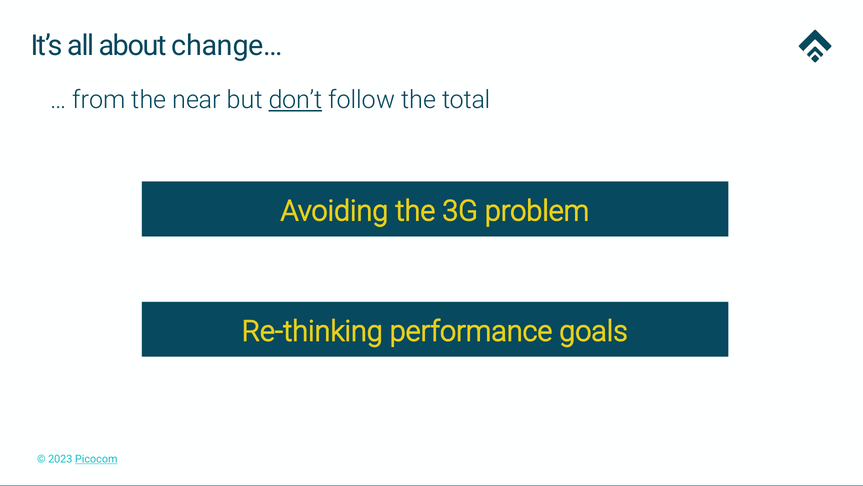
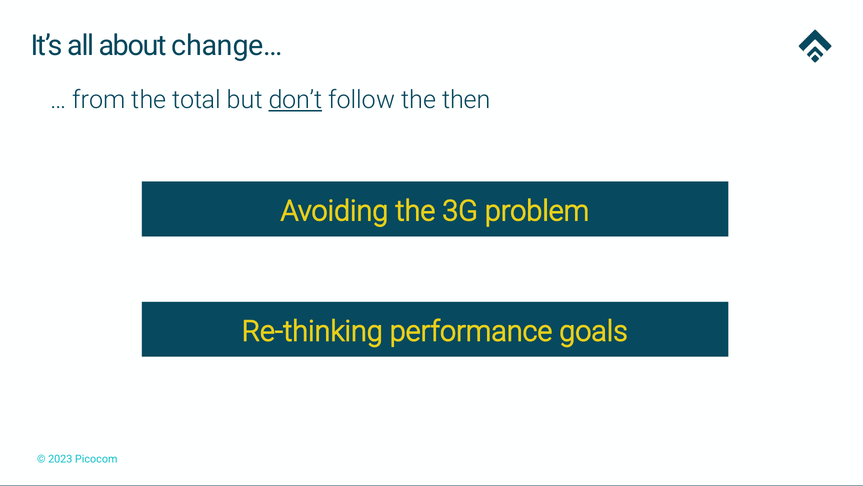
near: near -> total
total: total -> then
Picocom underline: present -> none
